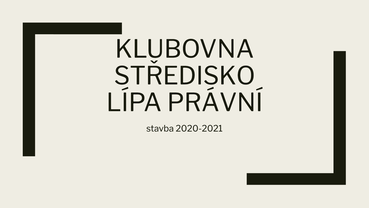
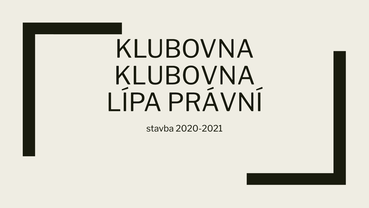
STŘEDISKO at (185, 76): STŘEDISKO -> KLUBOVNA
